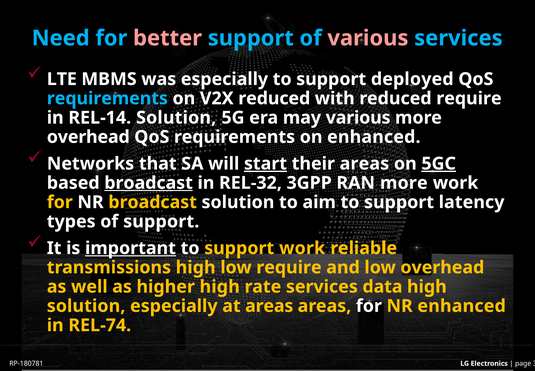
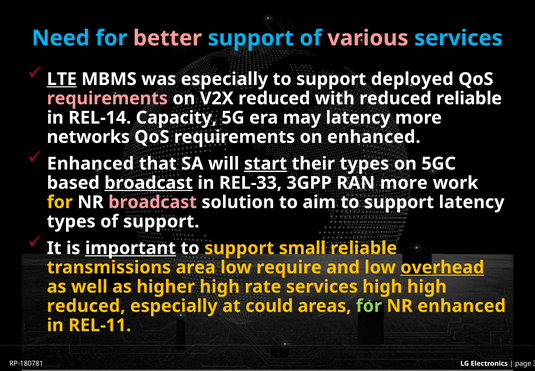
LTE underline: none -> present
requirements at (107, 98) colour: light blue -> pink
reduced require: require -> reliable
REL-14 Solution: Solution -> Capacity
may various: various -> latency
overhead at (88, 137): overhead -> networks
Networks at (91, 163): Networks -> Enhanced
their areas: areas -> types
5GC underline: present -> none
REL-32: REL-32 -> REL-33
broadcast at (153, 202) colour: yellow -> pink
support work: work -> small
transmissions high: high -> area
overhead at (442, 267) underline: none -> present
services data: data -> high
solution at (86, 306): solution -> reduced
at areas: areas -> could
for at (369, 306) colour: white -> light green
REL-74: REL-74 -> REL-11
